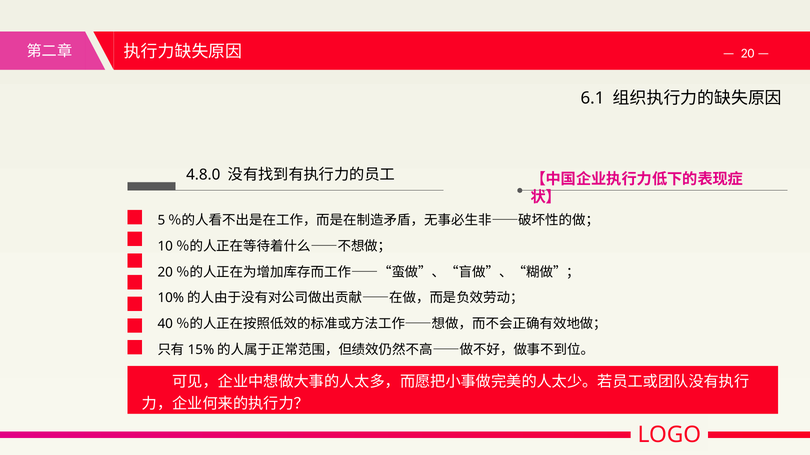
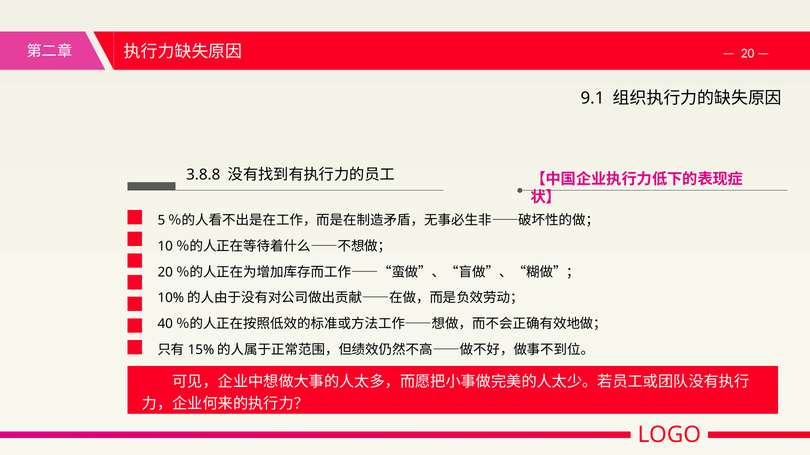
6.1: 6.1 -> 9.1
4.8.0: 4.8.0 -> 3.8.8
